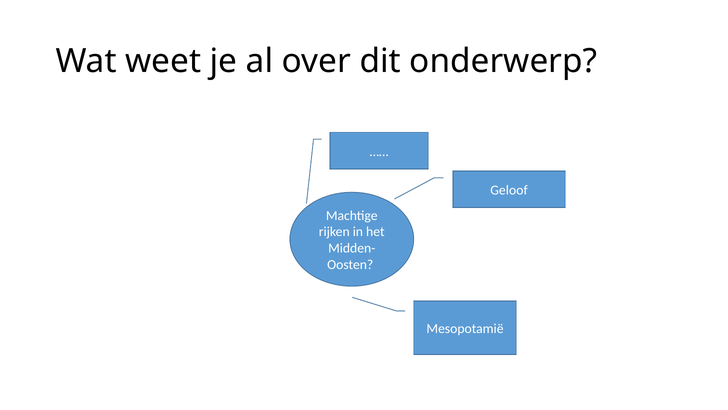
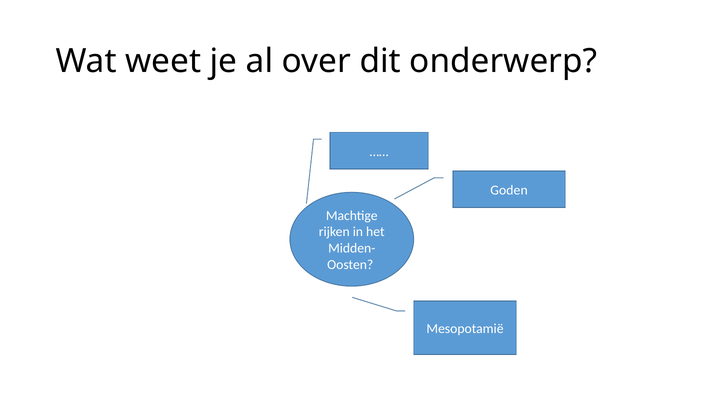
Geloof: Geloof -> Goden
